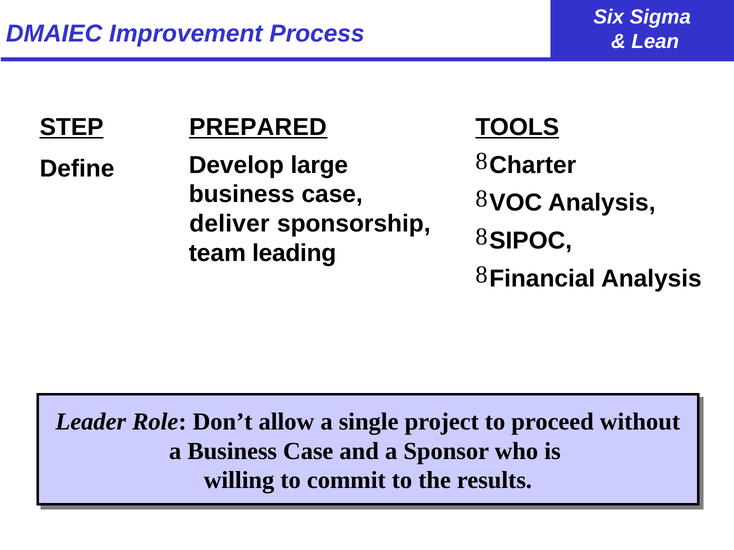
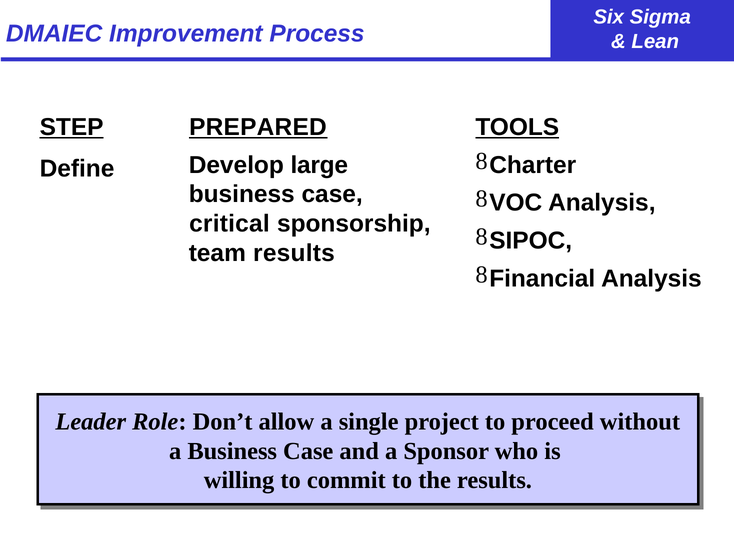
deliver: deliver -> critical
team leading: leading -> results
